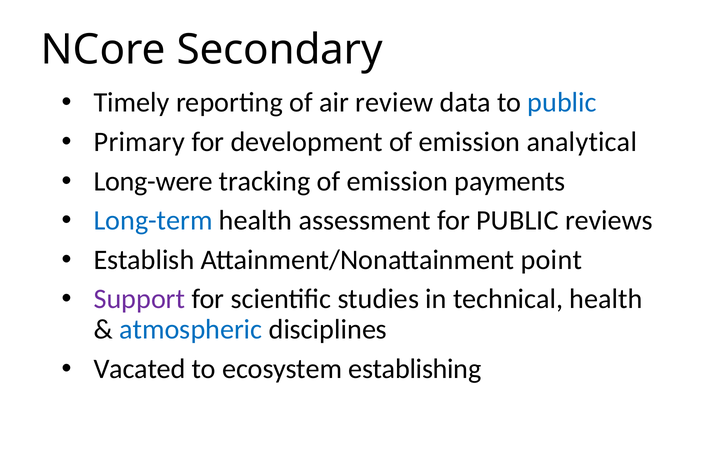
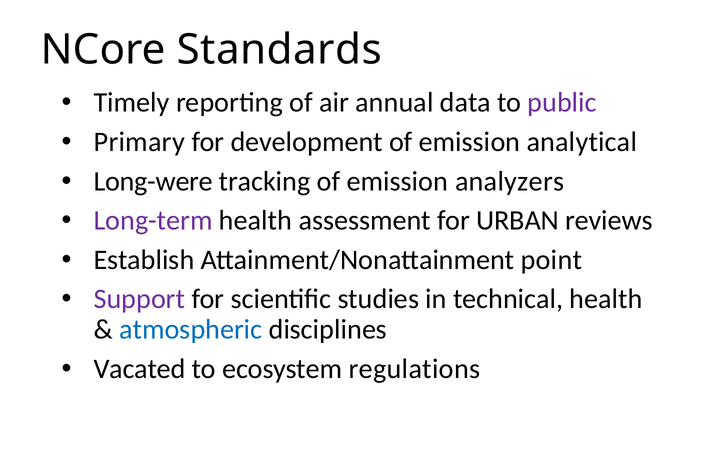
Secondary: Secondary -> Standards
review: review -> annual
public at (562, 103) colour: blue -> purple
payments: payments -> analyzers
Long-term colour: blue -> purple
for PUBLIC: PUBLIC -> URBAN
establishing: establishing -> regulations
